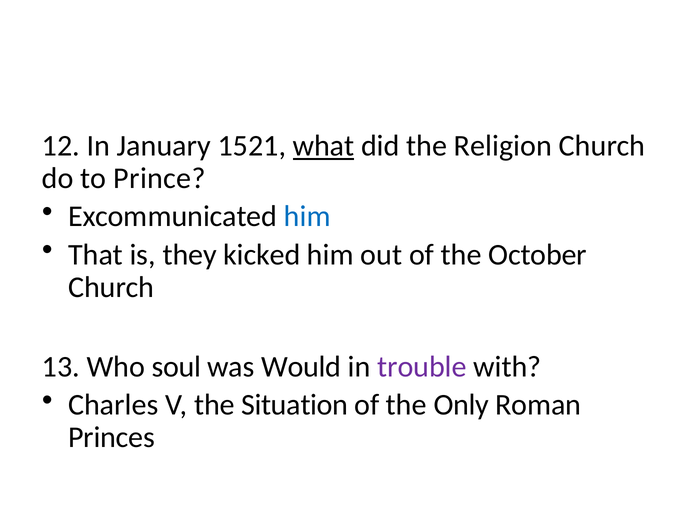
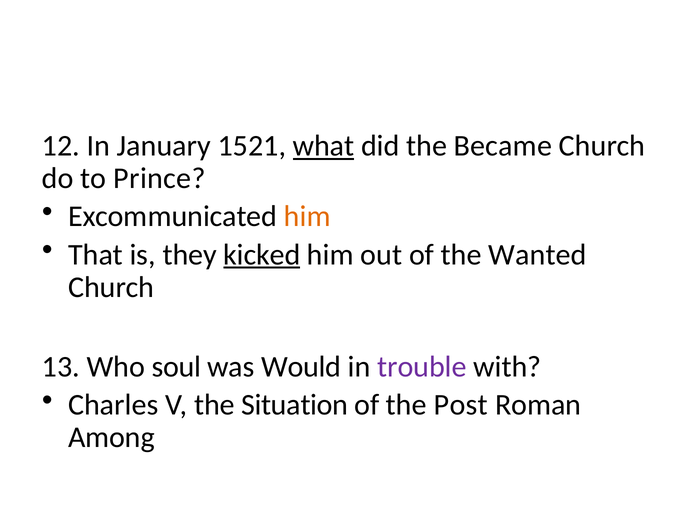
Religion: Religion -> Became
him at (307, 217) colour: blue -> orange
kicked underline: none -> present
October: October -> Wanted
Only: Only -> Post
Princes: Princes -> Among
